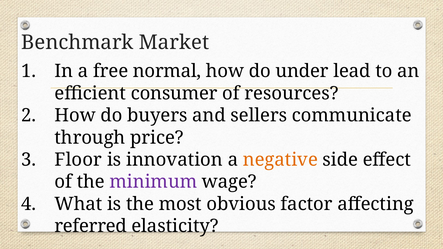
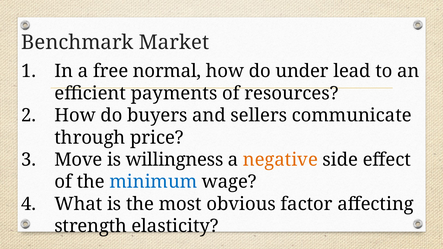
consumer: consumer -> payments
Floor: Floor -> Move
innovation: innovation -> willingness
minimum colour: purple -> blue
referred: referred -> strength
